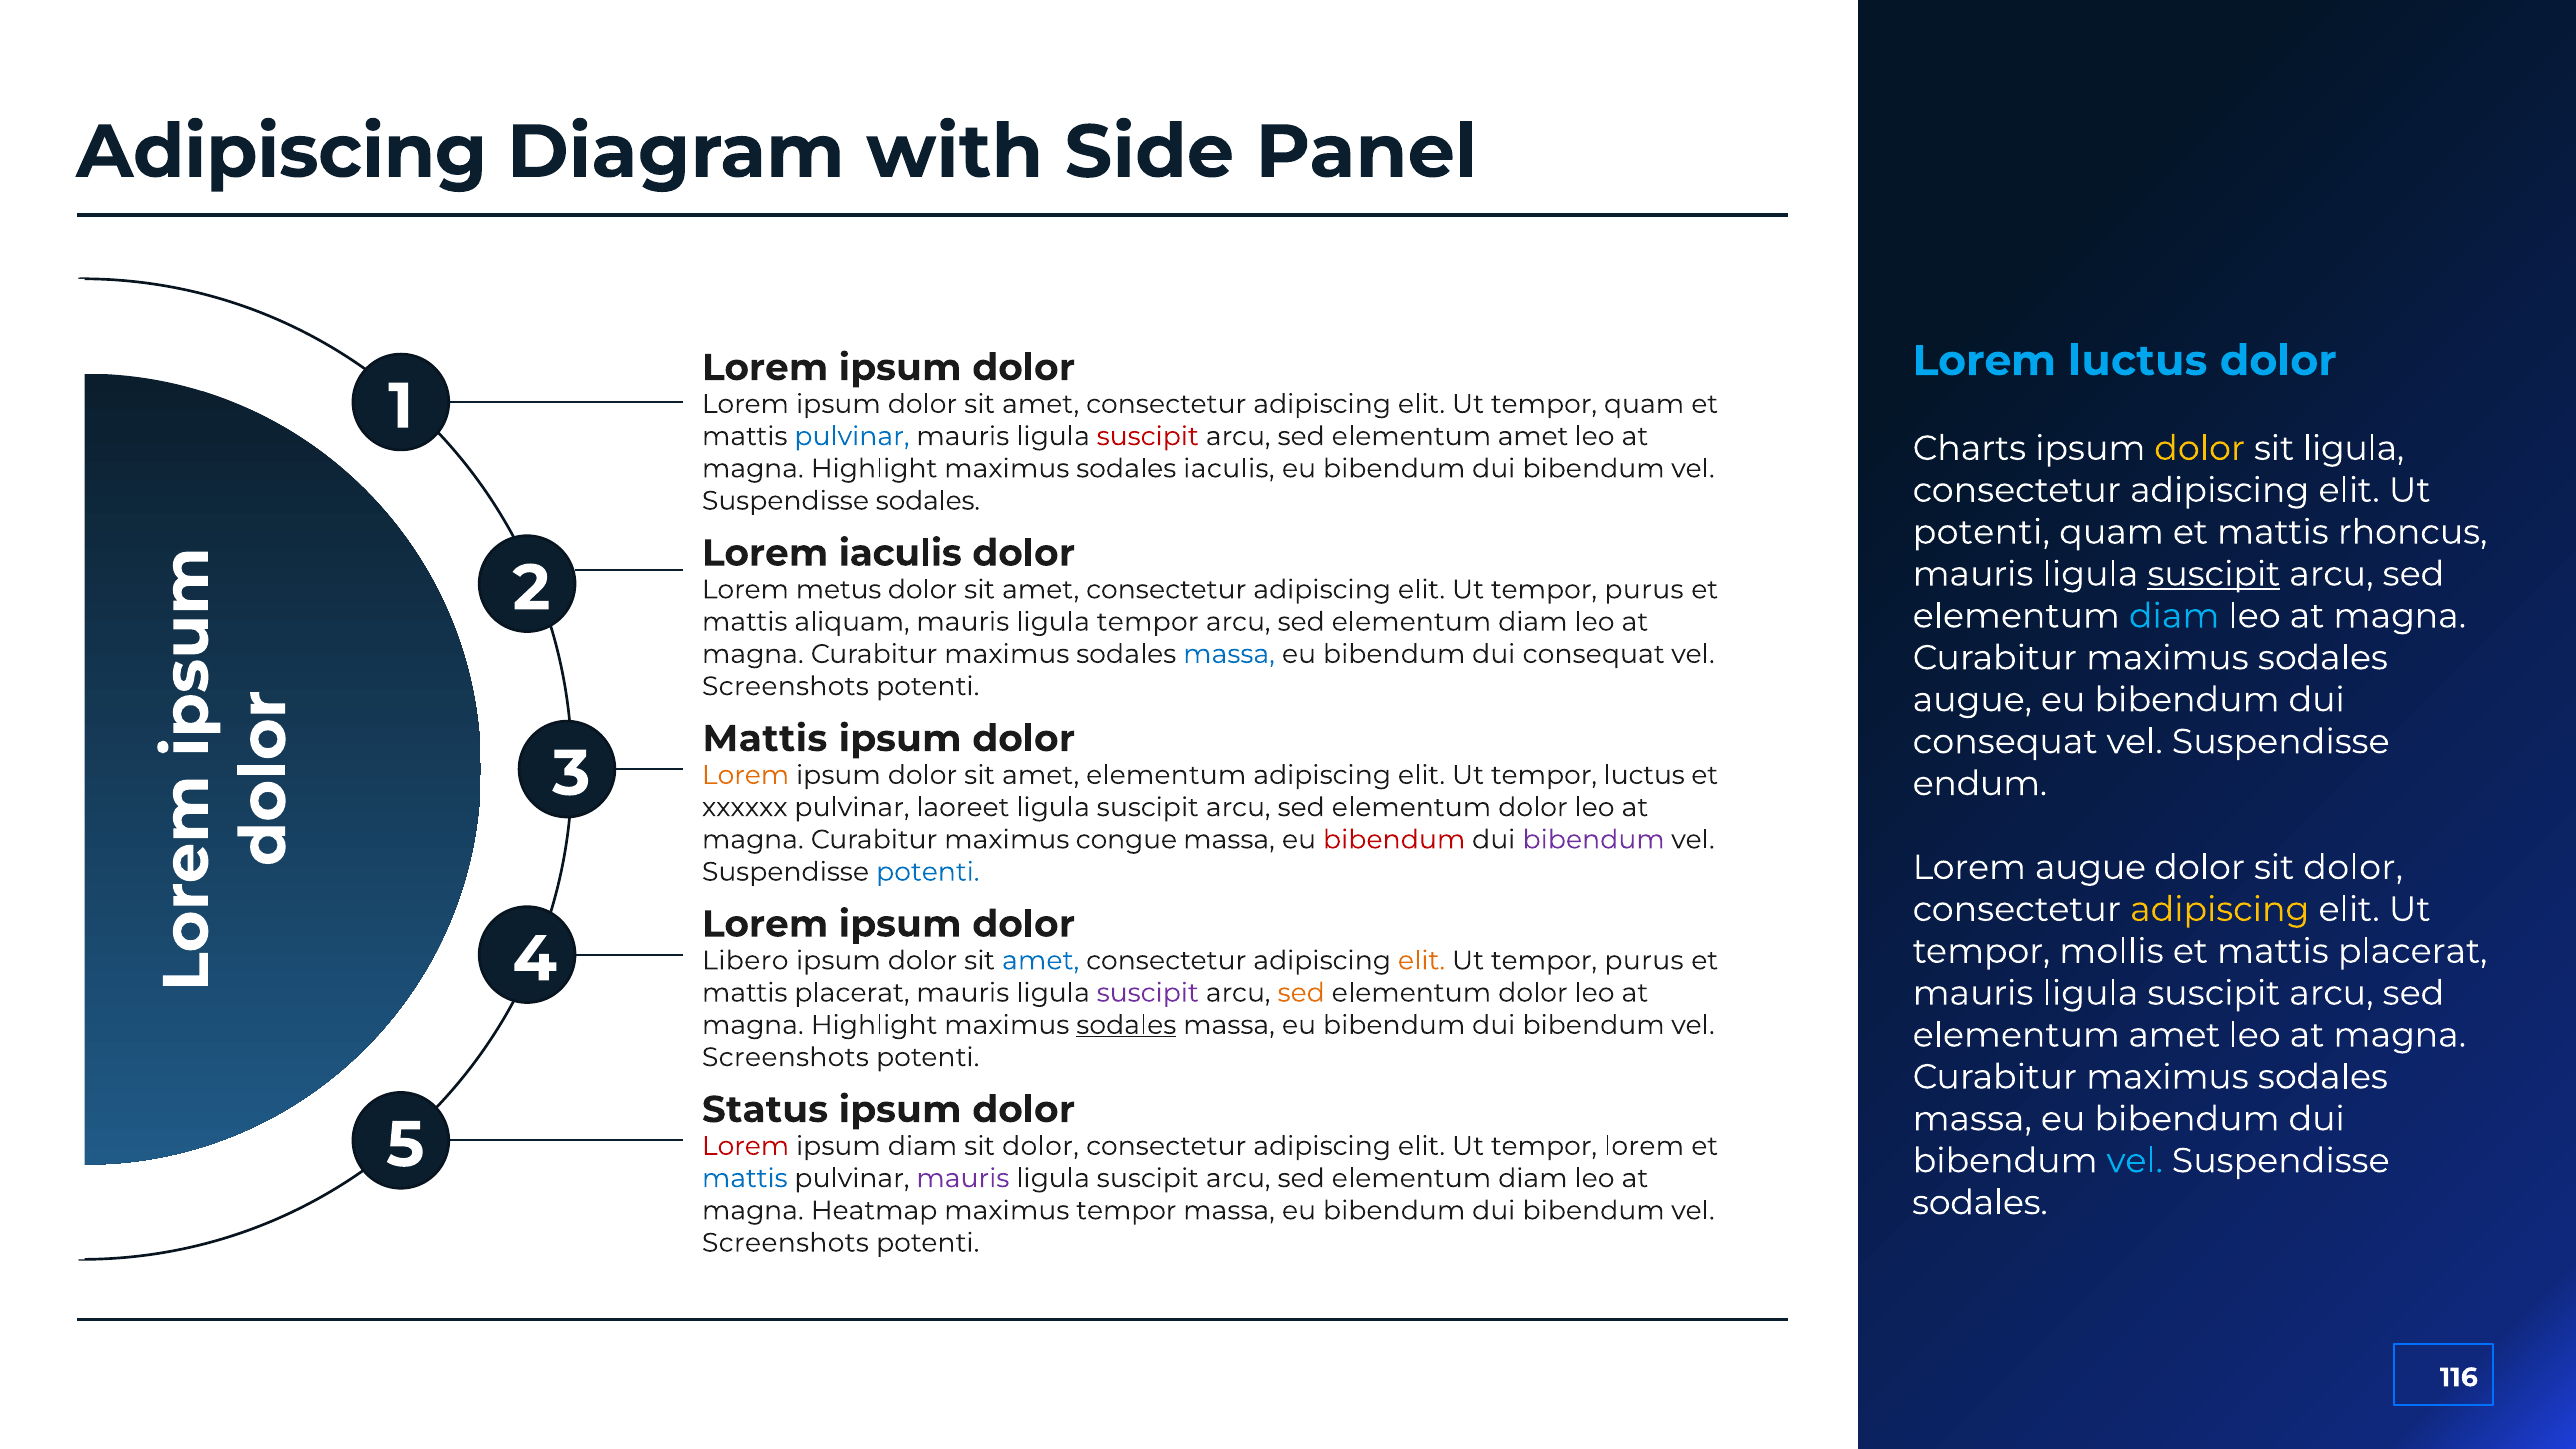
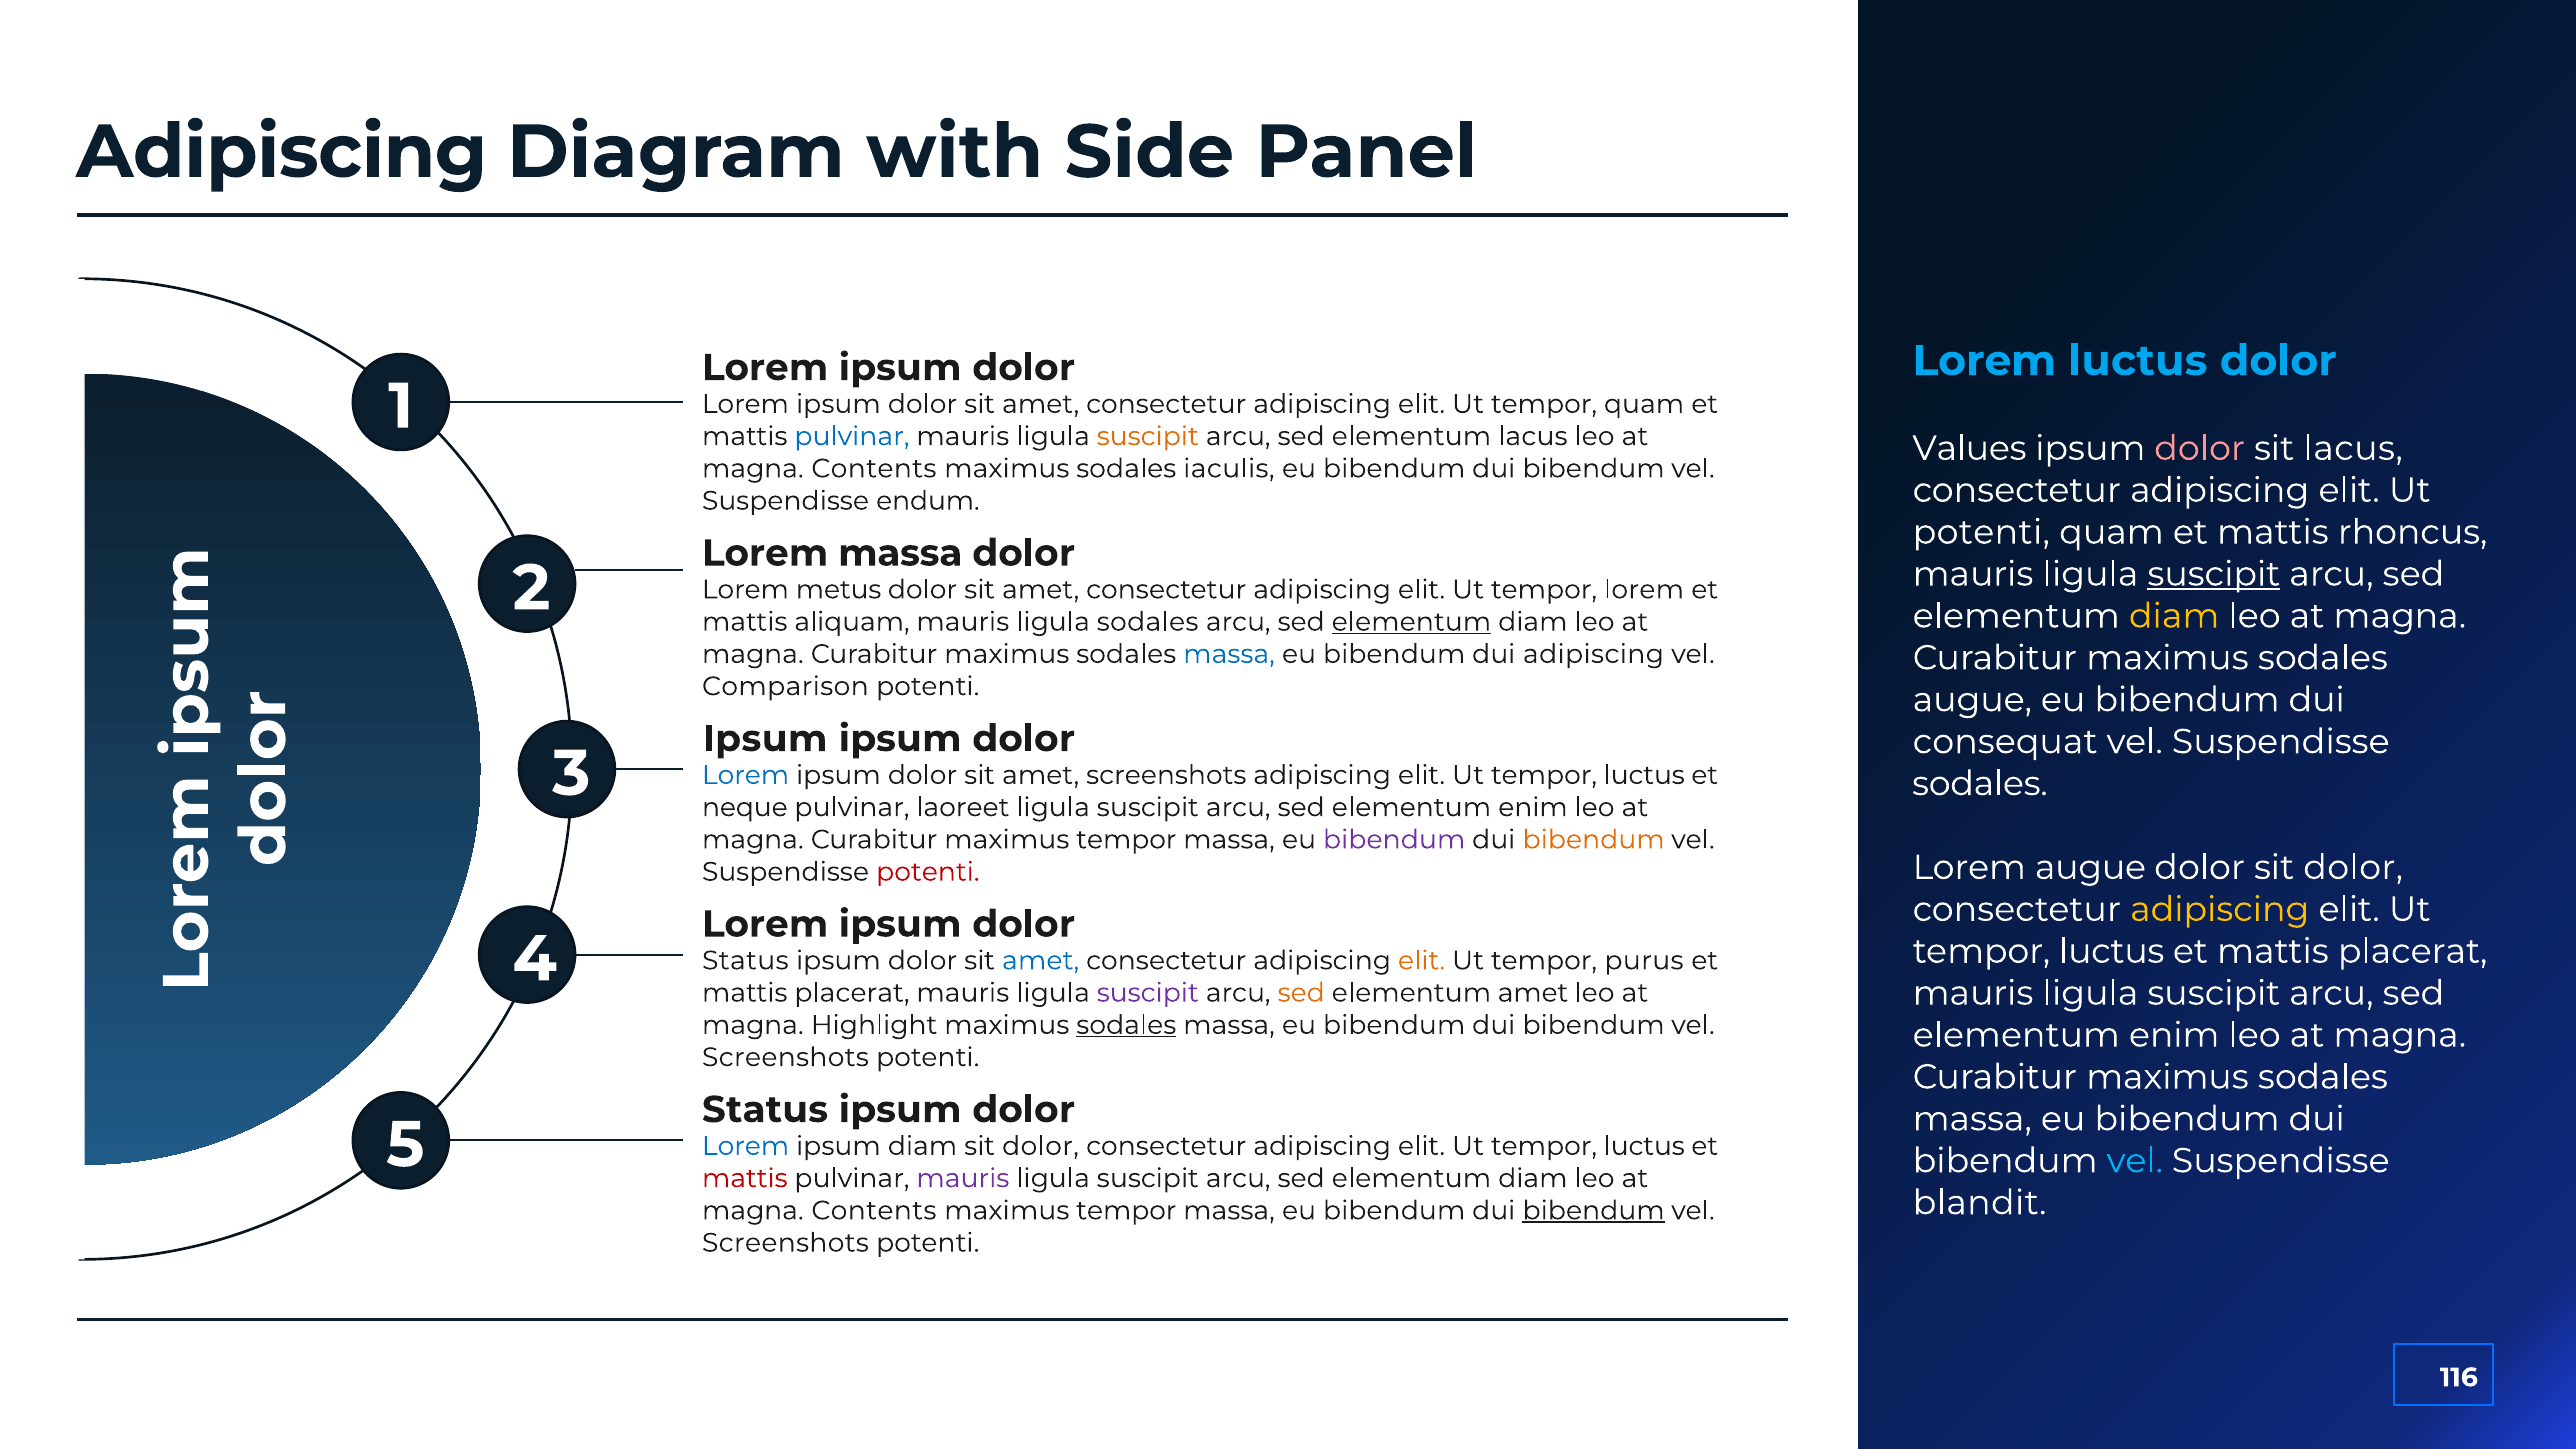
suscipit at (1148, 436) colour: red -> orange
amet at (1533, 436): amet -> lacus
Charts: Charts -> Values
dolor at (2200, 448) colour: yellow -> pink
sit ligula: ligula -> lacus
Highlight at (874, 469): Highlight -> Contents
sodales at (928, 501): sodales -> endum
Lorem iaculis: iaculis -> massa
purus at (1644, 590): purus -> lorem
diam at (2174, 616) colour: light blue -> yellow
ligula tempor: tempor -> sodales
elementum at (1411, 622) underline: none -> present
consequat at (1594, 654): consequat -> adipiscing
Screenshots at (785, 686): Screenshots -> Comparison
Mattis at (765, 739): Mattis -> Ipsum
Lorem at (746, 775) colour: orange -> blue
amet elementum: elementum -> screenshots
endum at (1980, 784): endum -> sodales
xxxxxx: xxxxxx -> neque
dolor at (1533, 807): dolor -> enim
Curabitur maximus congue: congue -> tempor
bibendum at (1394, 840) colour: red -> purple
bibendum at (1594, 840) colour: purple -> orange
potenti at (928, 872) colour: blue -> red
mollis at (2111, 951): mollis -> luctus
Libero at (745, 961): Libero -> Status
dolor at (1533, 993): dolor -> amet
amet at (2174, 1035): amet -> enim
Lorem at (746, 1146) colour: red -> blue
lorem at (1644, 1146): lorem -> luctus
mattis at (745, 1178) colour: blue -> red
sodales at (1980, 1203): sodales -> blandit
Heatmap at (874, 1211): Heatmap -> Contents
bibendum at (1594, 1211) underline: none -> present
